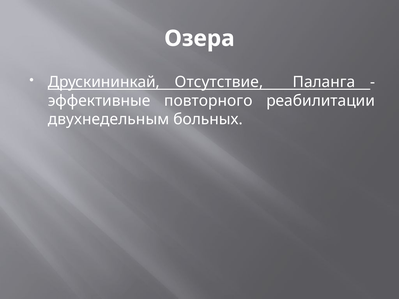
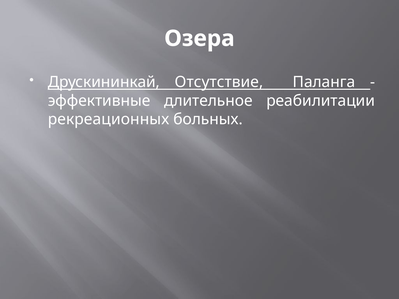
повторного: повторного -> длительное
двухнедельным: двухнедельным -> рекреационных
